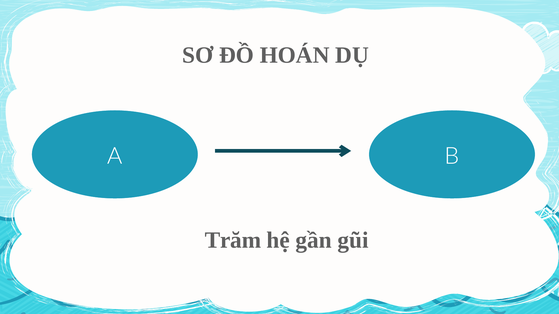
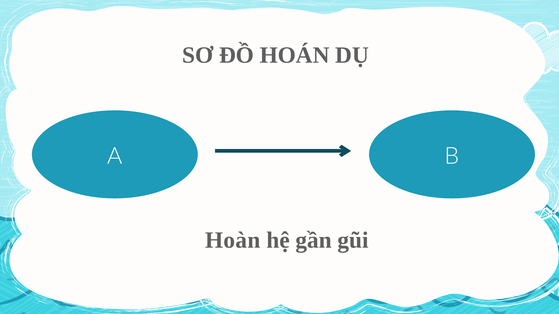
Trăm: Trăm -> Hoàn
